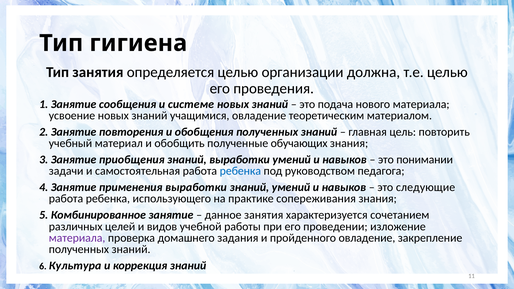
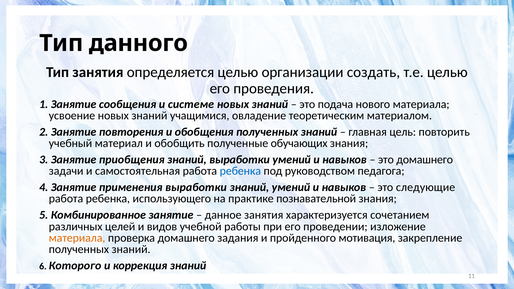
гигиена: гигиена -> данного
должна: должна -> создать
это понимании: понимании -> домашнего
сопереживания: сопереживания -> познавательной
материала at (77, 238) colour: purple -> orange
пройденного овладение: овладение -> мотивация
Культура: Культура -> Которого
